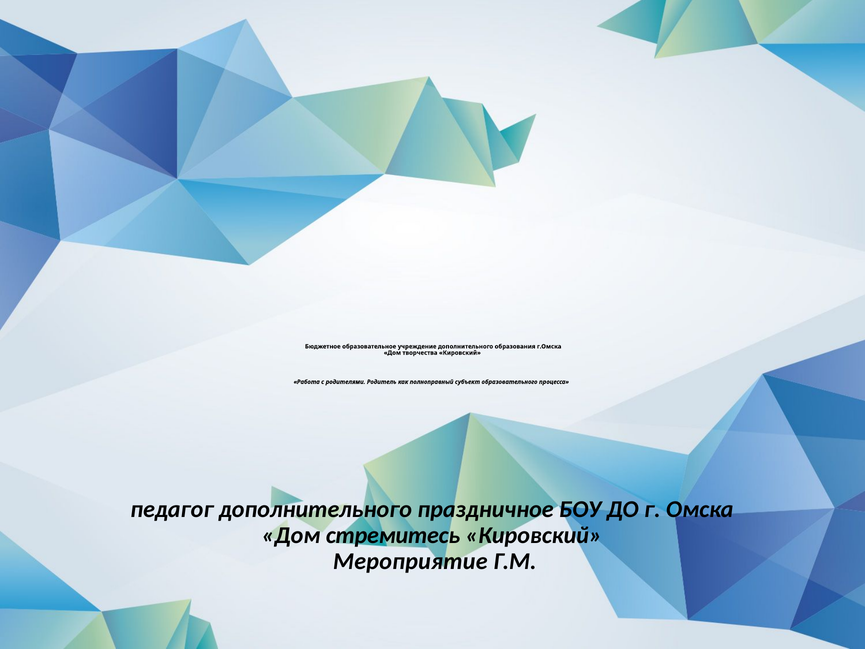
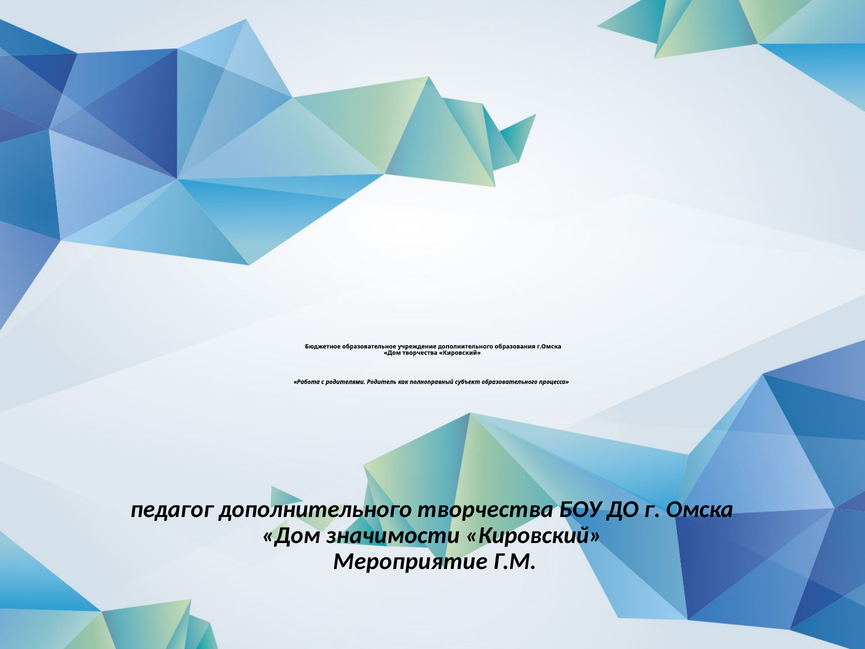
дополнительного праздничное: праздничное -> творчества
стремитесь: стремитесь -> значимости
